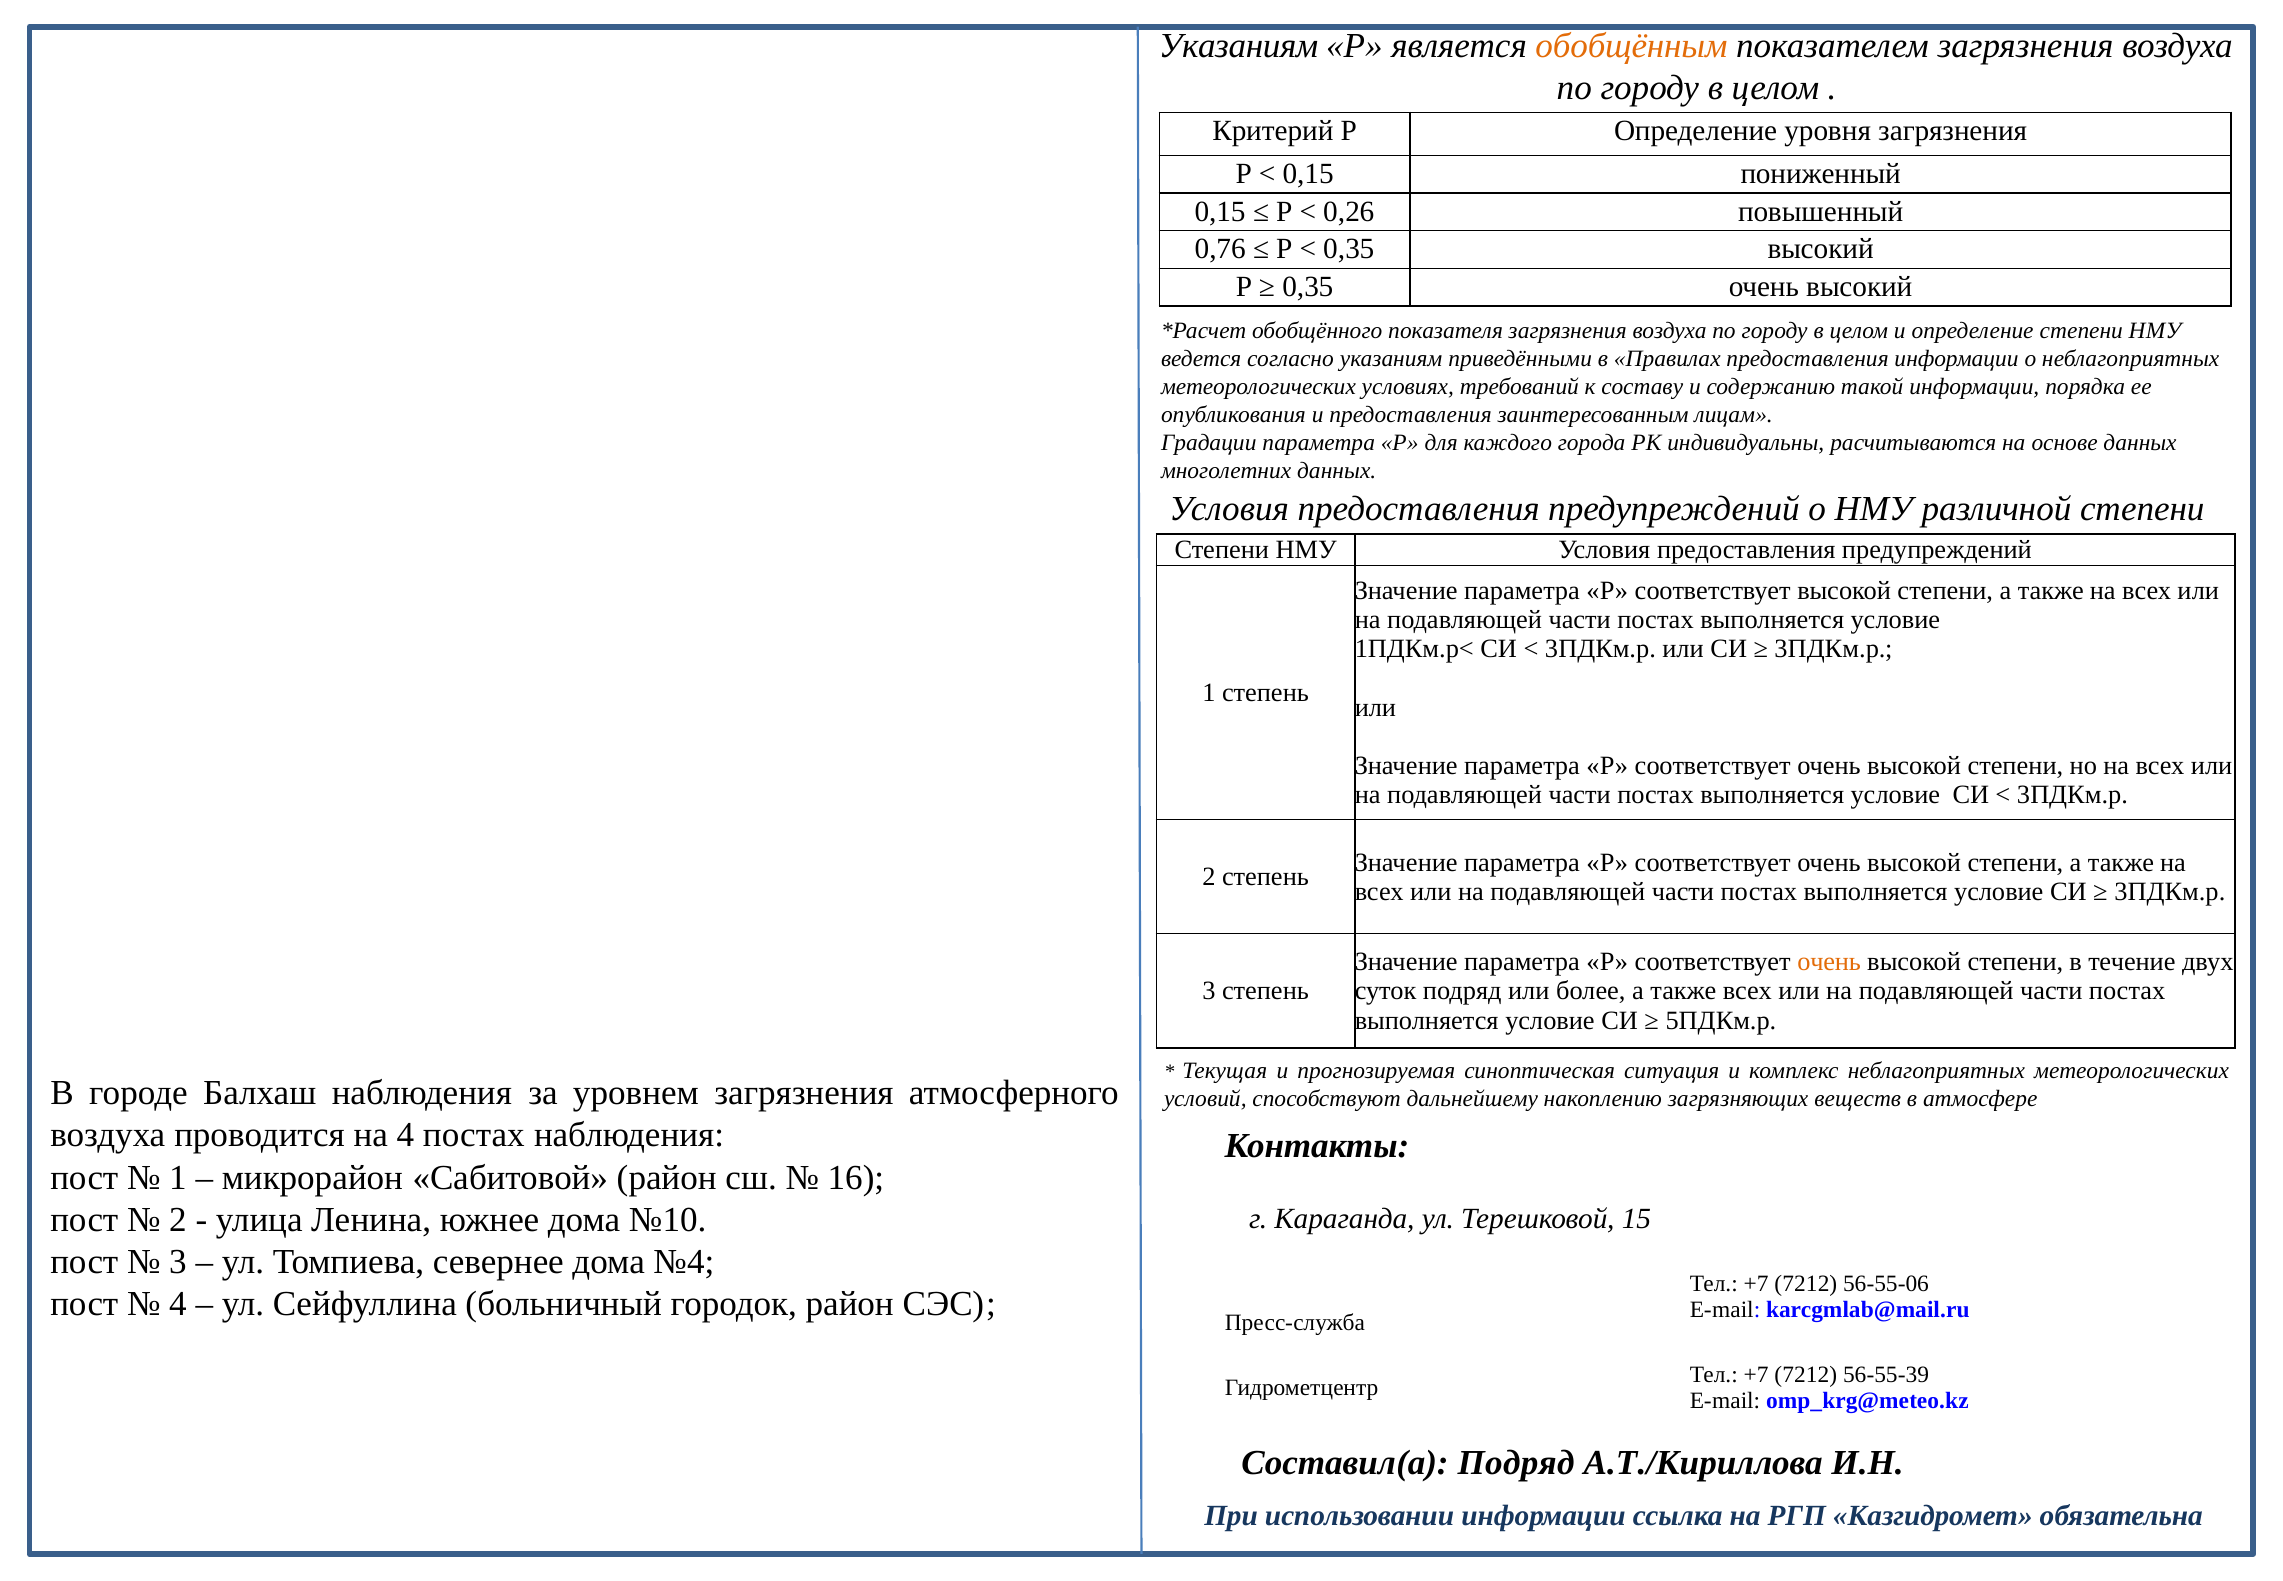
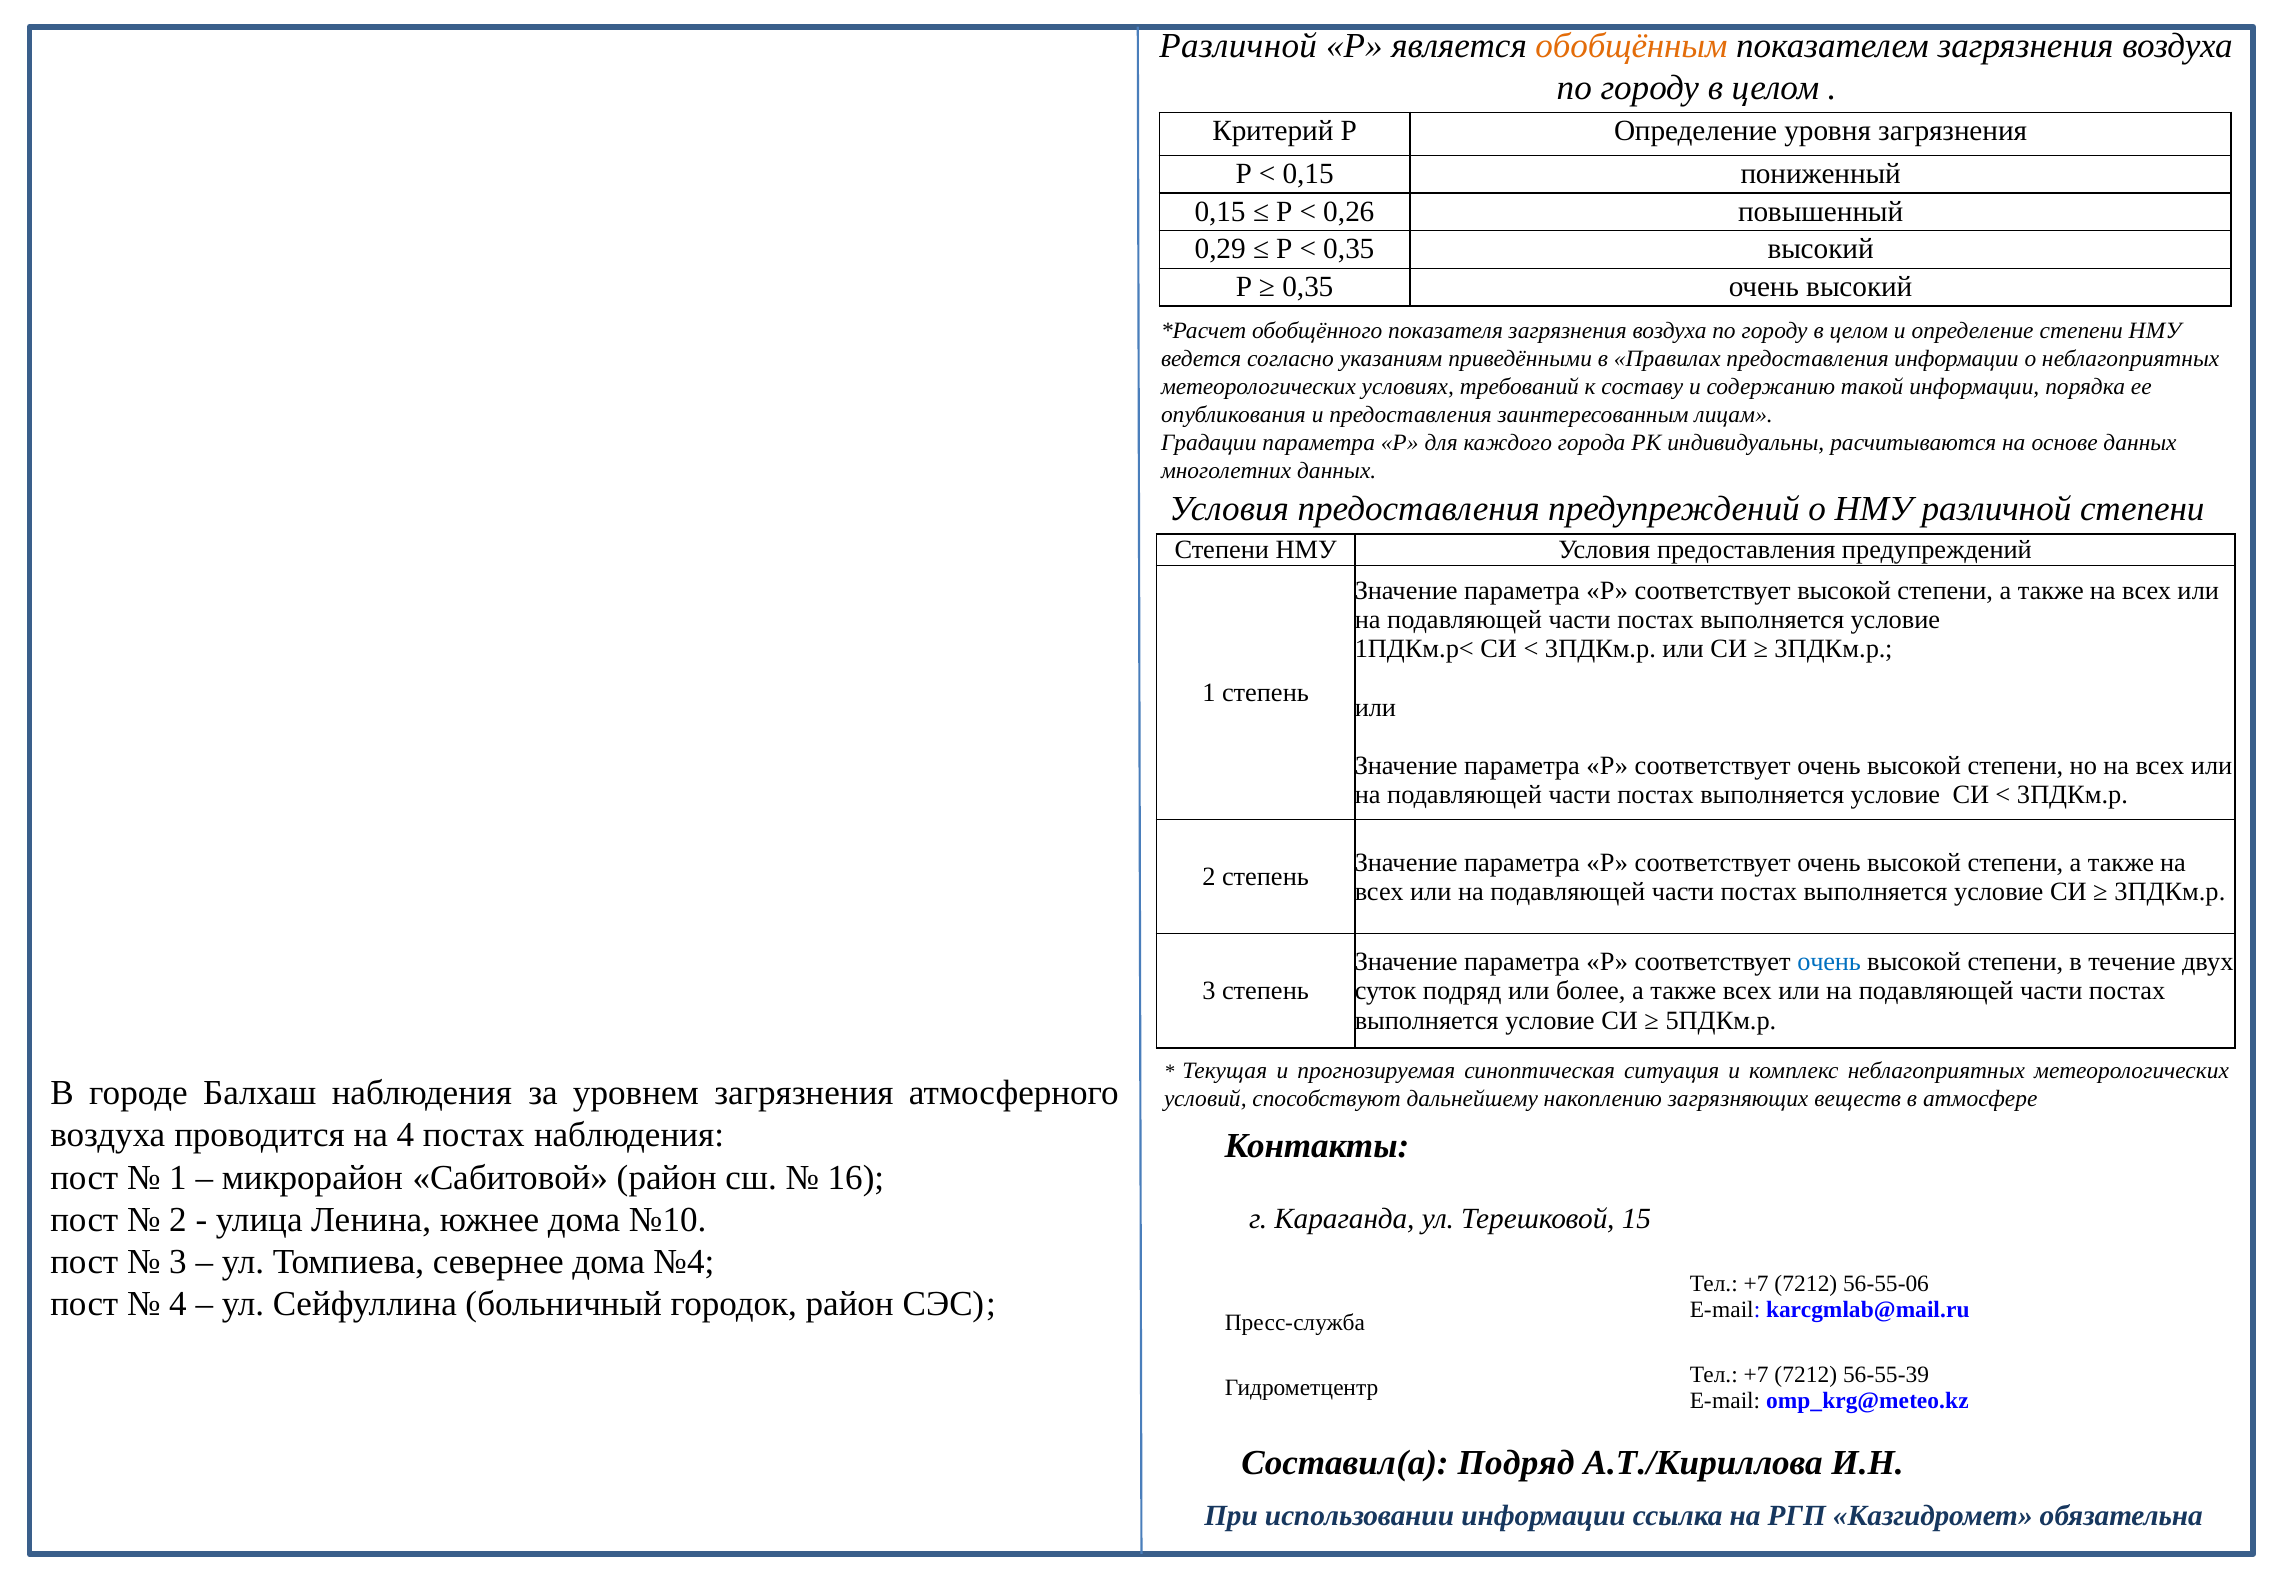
Указаниям at (1239, 46): Указаниям -> Различной
0,76: 0,76 -> 0,29
очень at (1829, 962) colour: orange -> blue
